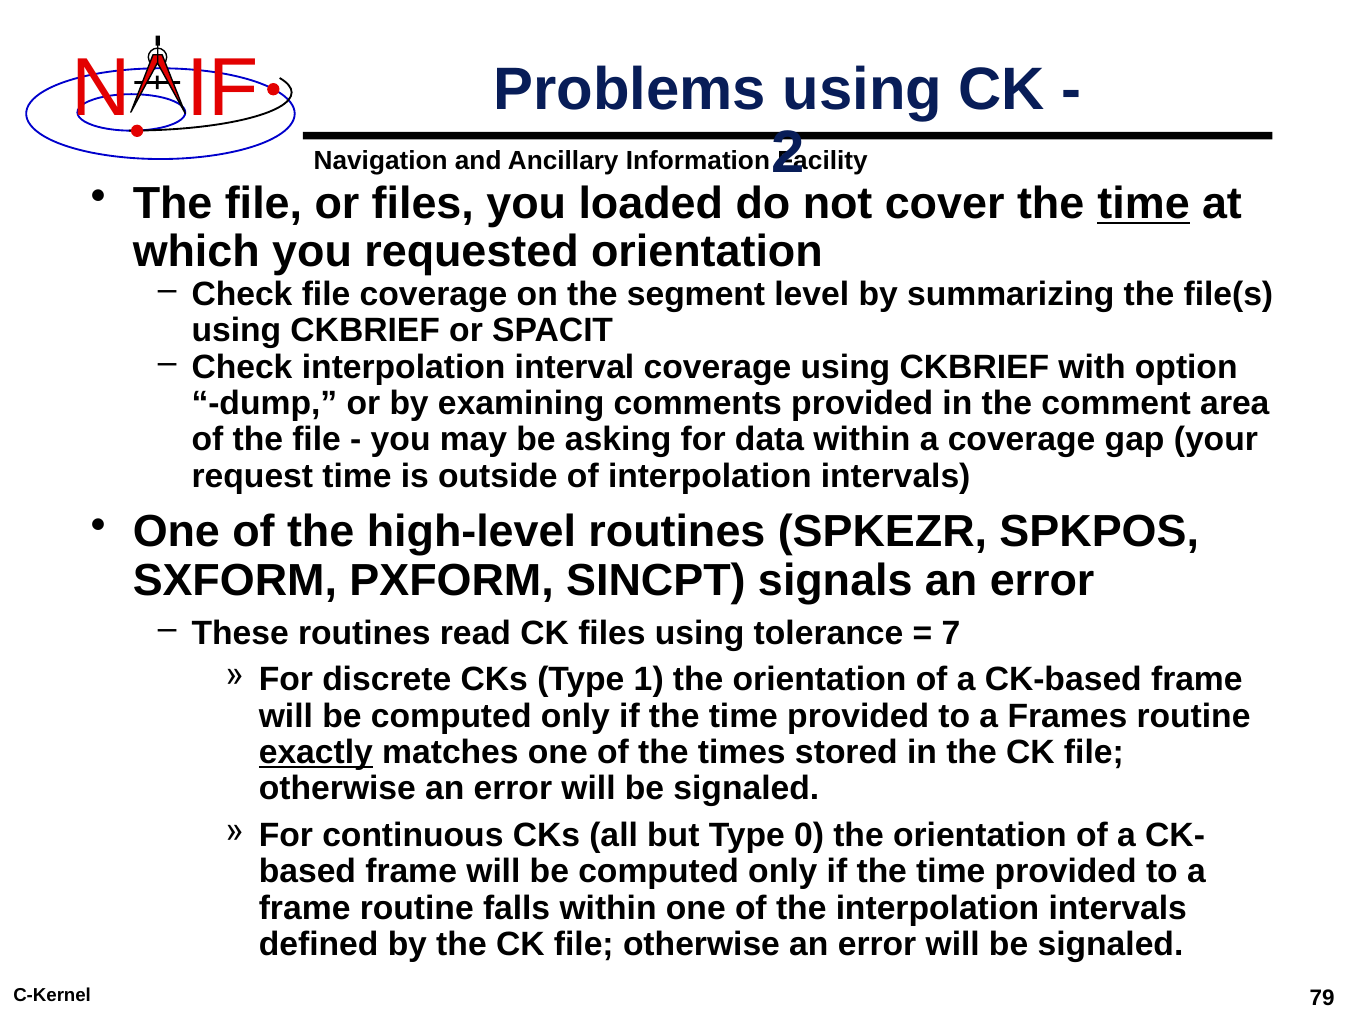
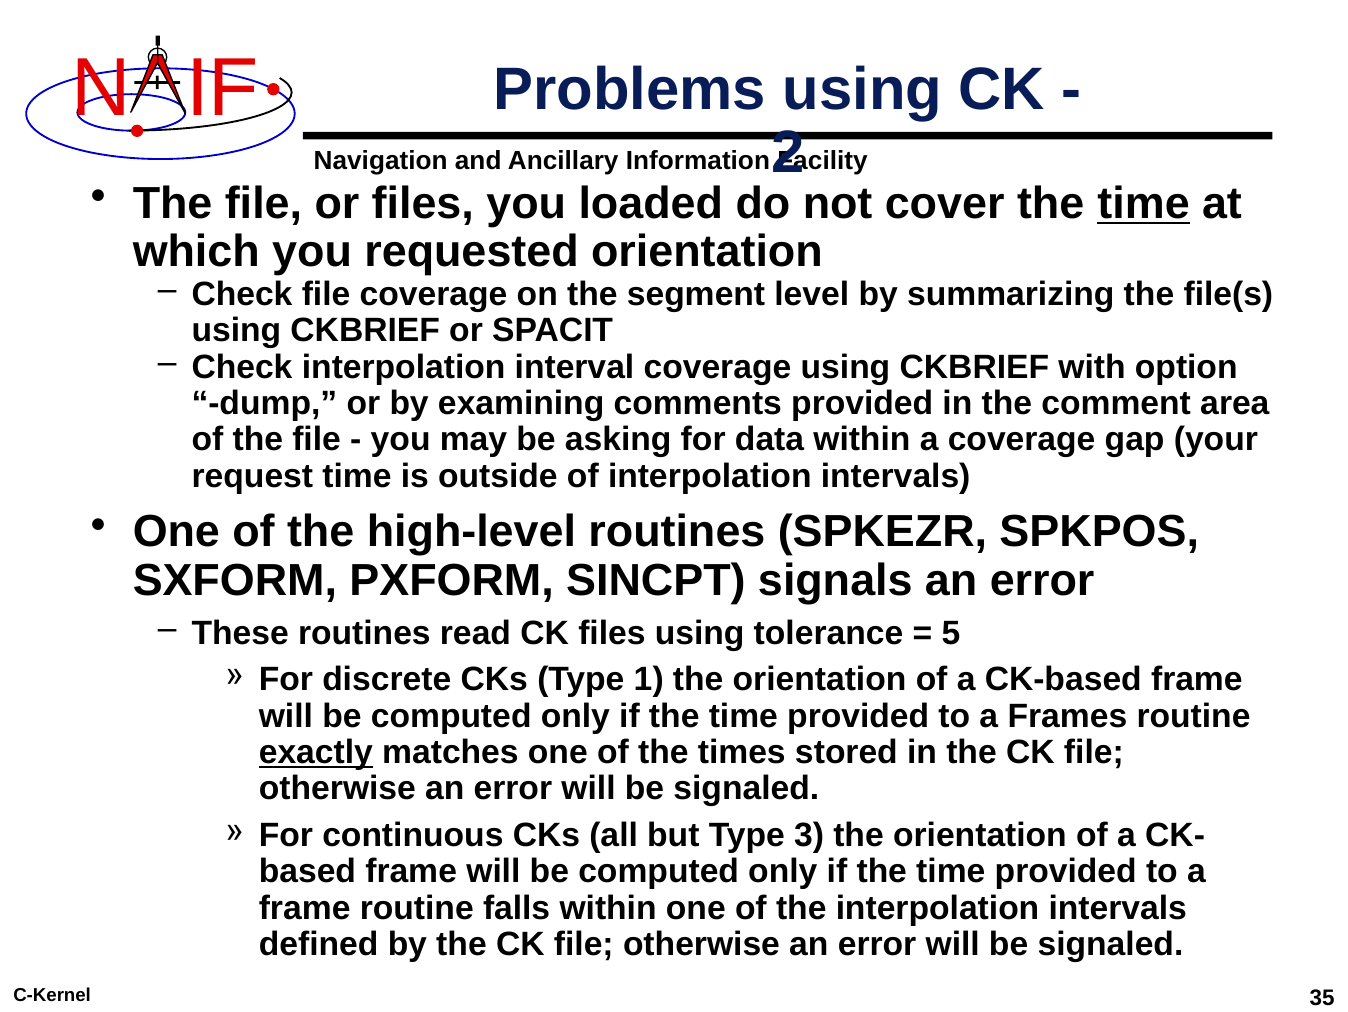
7: 7 -> 5
0: 0 -> 3
79: 79 -> 35
